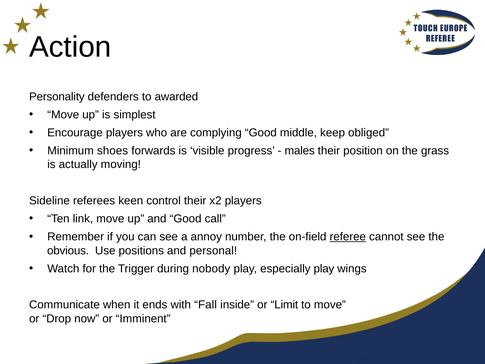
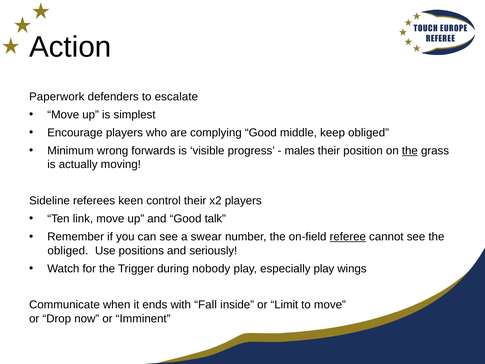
Personality: Personality -> Paperwork
awarded: awarded -> escalate
shoes: shoes -> wrong
the at (410, 151) underline: none -> present
call: call -> talk
annoy: annoy -> swear
obvious at (68, 250): obvious -> obliged
personal: personal -> seriously
